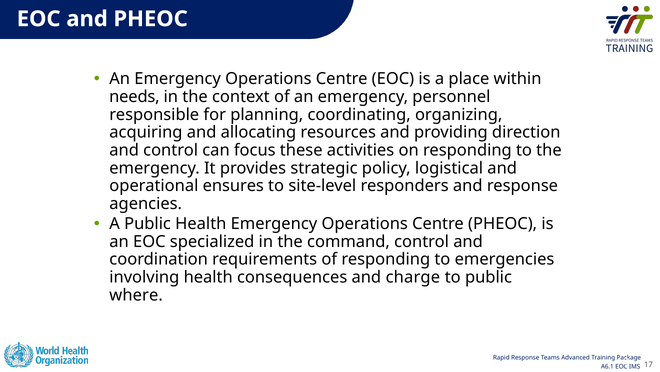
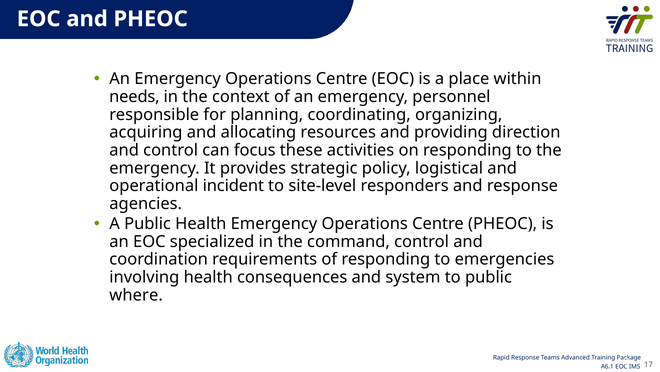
ensures: ensures -> incident
charge: charge -> system
